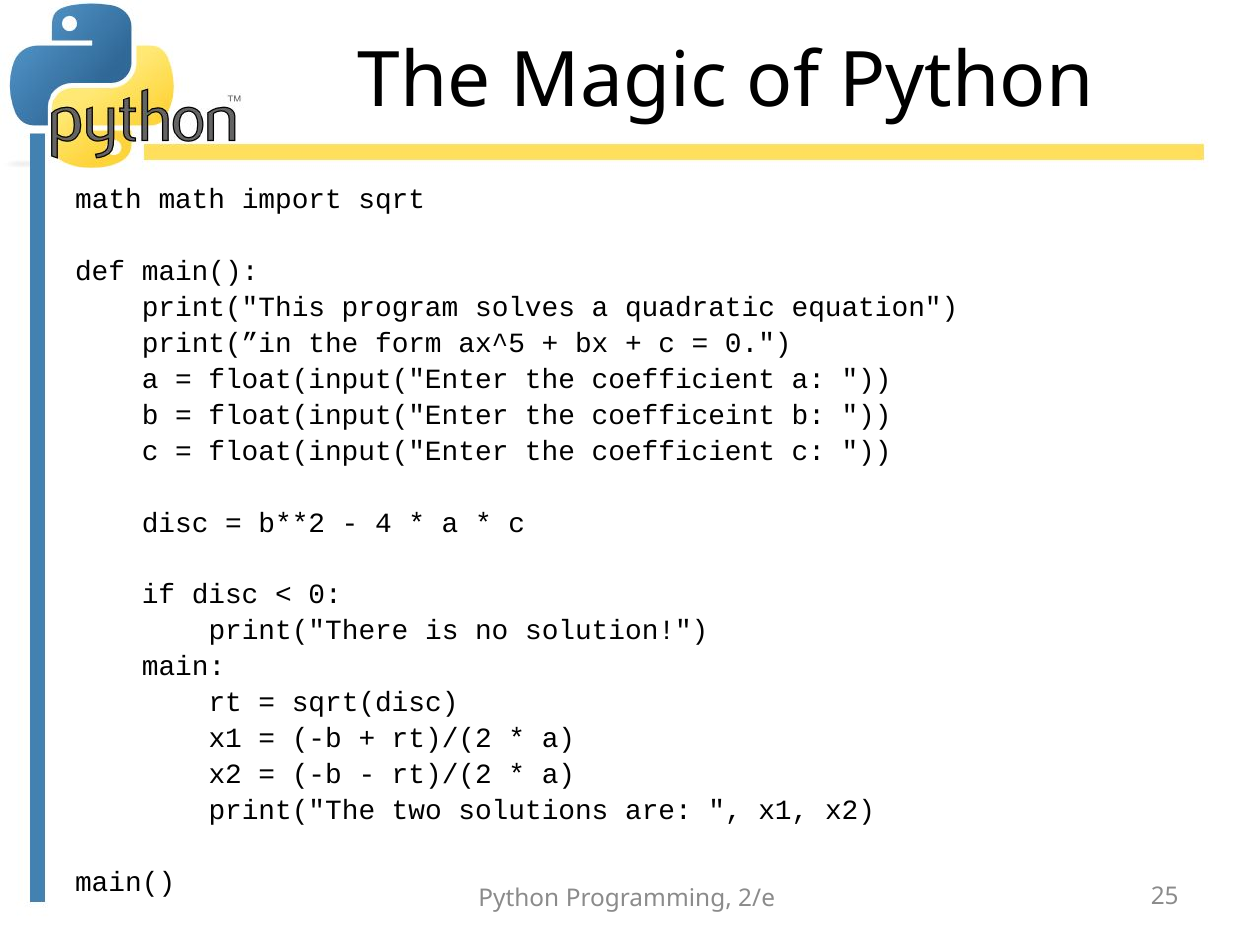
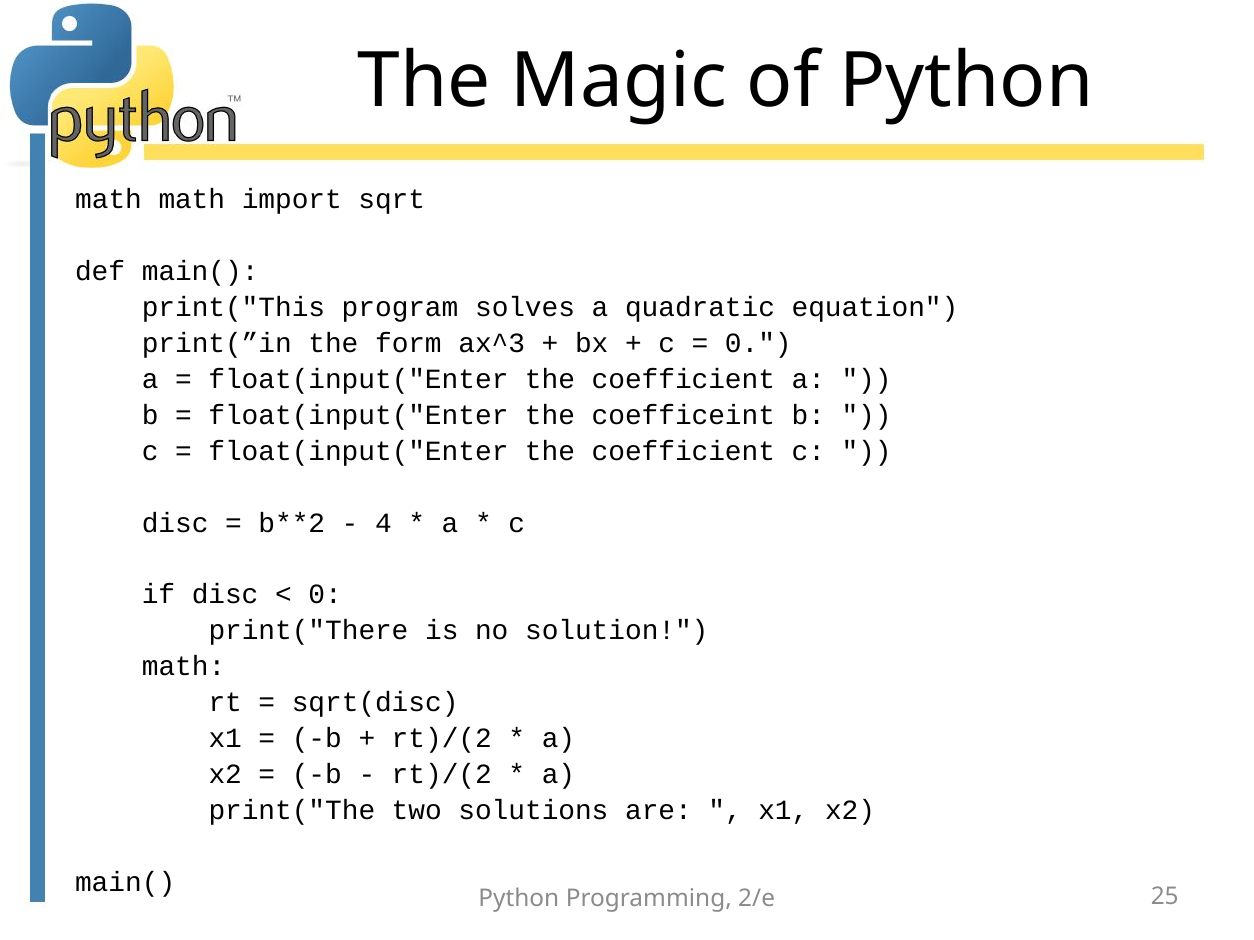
ax^5: ax^5 -> ax^3
main at (184, 667): main -> math
